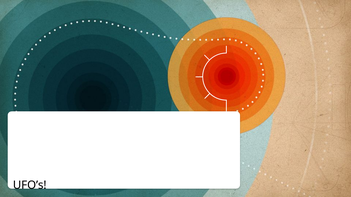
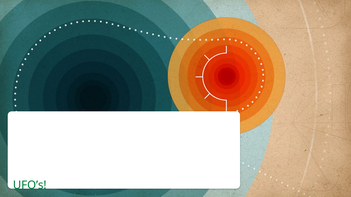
UFO’s colour: black -> green
